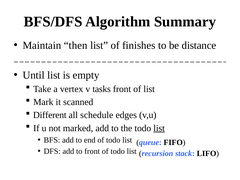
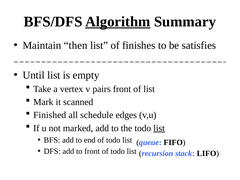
Algorithm underline: none -> present
distance: distance -> satisfies
tasks: tasks -> pairs
Different: Different -> Finished
